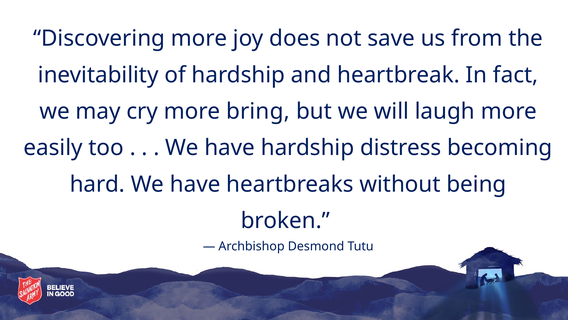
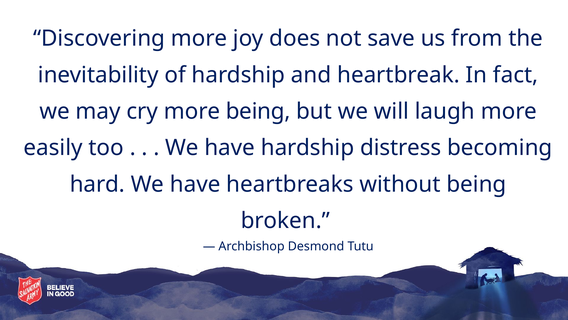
more bring: bring -> being
